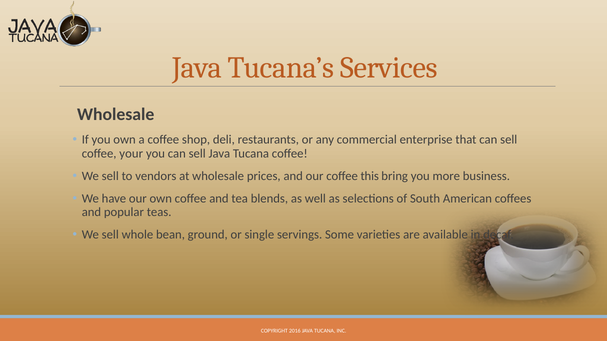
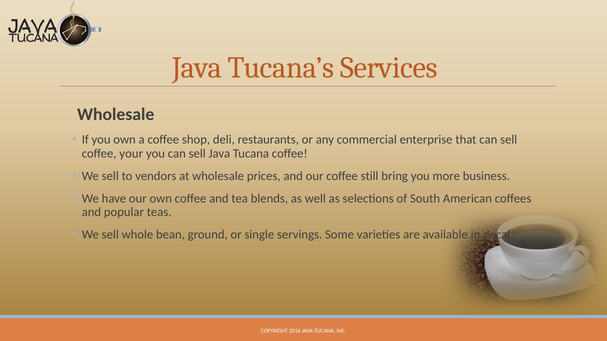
this: this -> still
